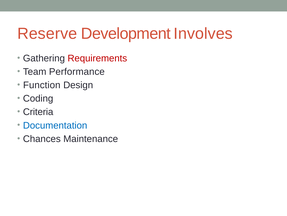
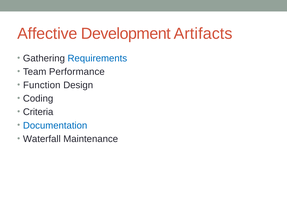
Reserve: Reserve -> Affective
Involves: Involves -> Artifacts
Requirements colour: red -> blue
Chances: Chances -> Waterfall
